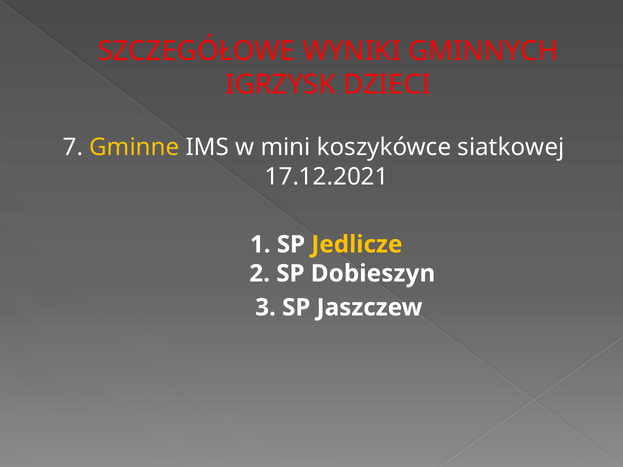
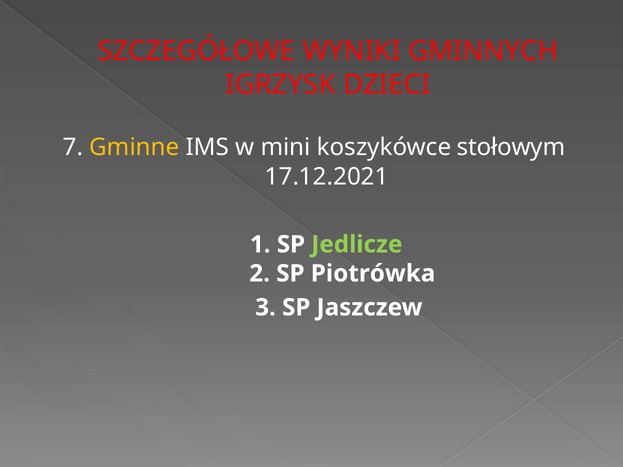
siatkowej: siatkowej -> stołowym
Jedlicze colour: yellow -> light green
Dobieszyn: Dobieszyn -> Piotrówka
